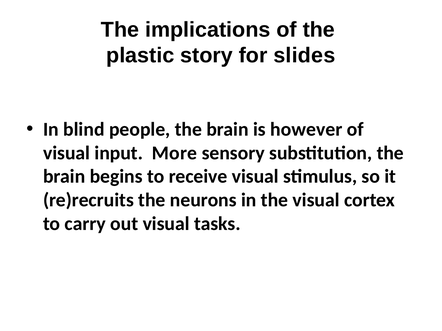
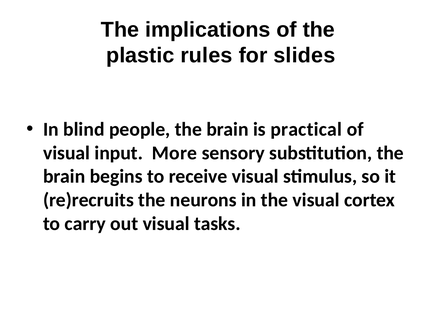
story: story -> rules
however: however -> practical
